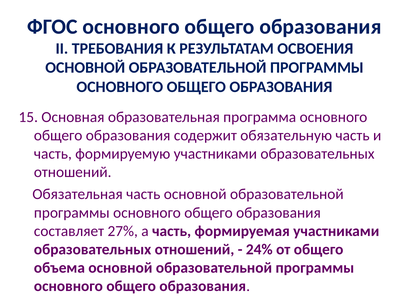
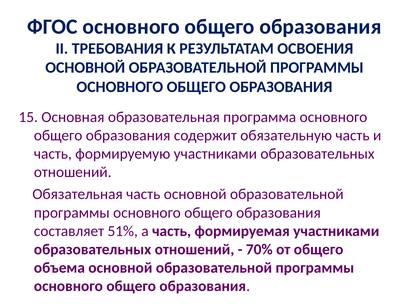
27%: 27% -> 51%
24%: 24% -> 70%
